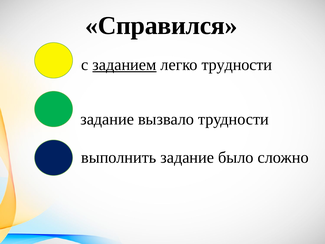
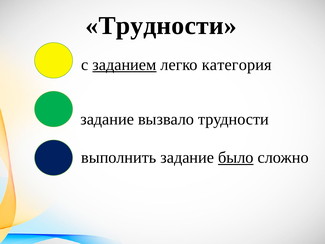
Справился at (161, 26): Справился -> Трудности
легко трудности: трудности -> категория
было underline: none -> present
